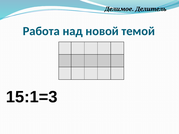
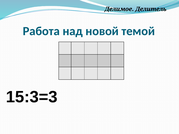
15:1=3: 15:1=3 -> 15:3=3
